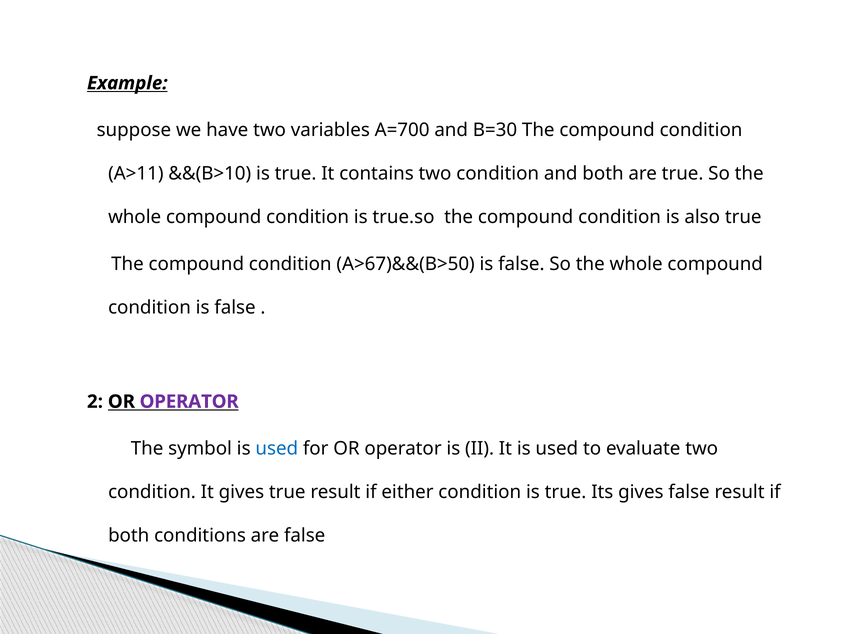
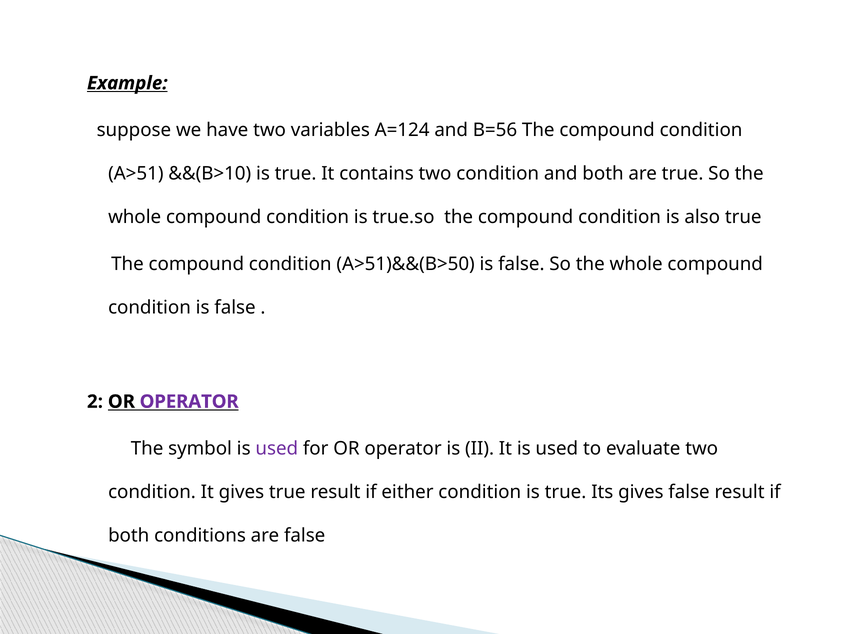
A=700: A=700 -> A=124
B=30: B=30 -> B=56
A>11: A>11 -> A>51
A>67)&&(B>50: A>67)&&(B>50 -> A>51)&&(B>50
used at (277, 449) colour: blue -> purple
